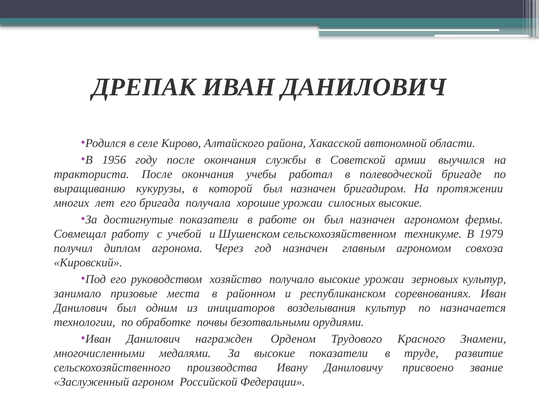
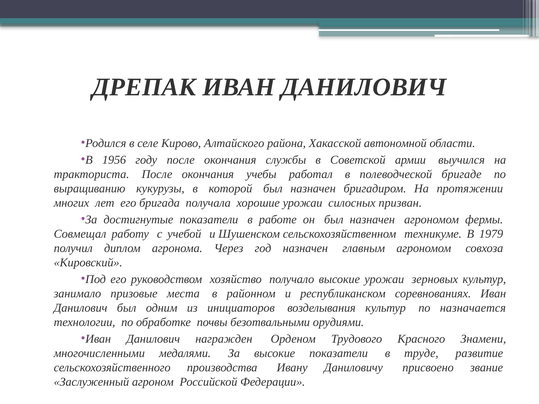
силосных высокие: высокие -> призван
